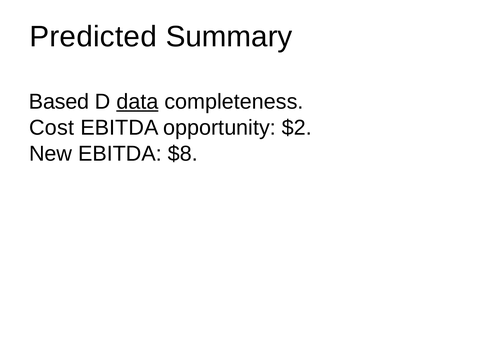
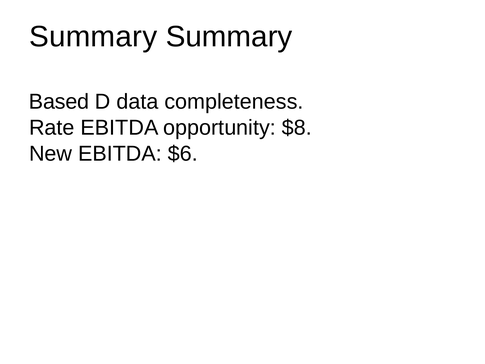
Predicted at (93, 37): Predicted -> Summary
data underline: present -> none
Cost: Cost -> Rate
$2: $2 -> $8
$8: $8 -> $6
